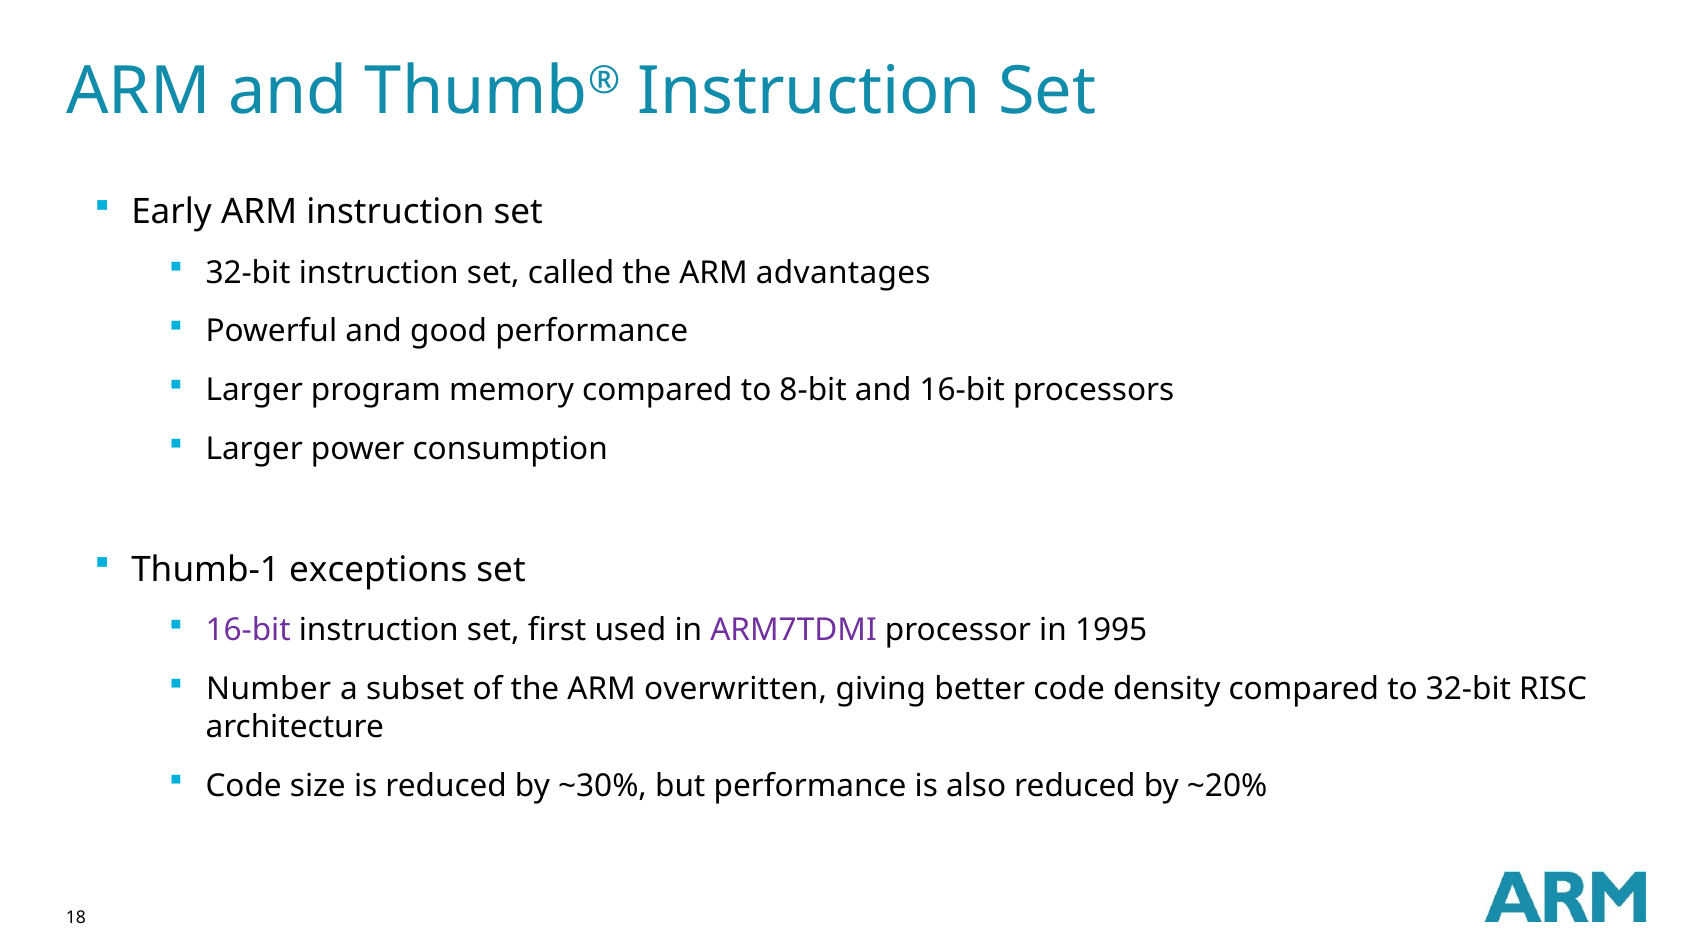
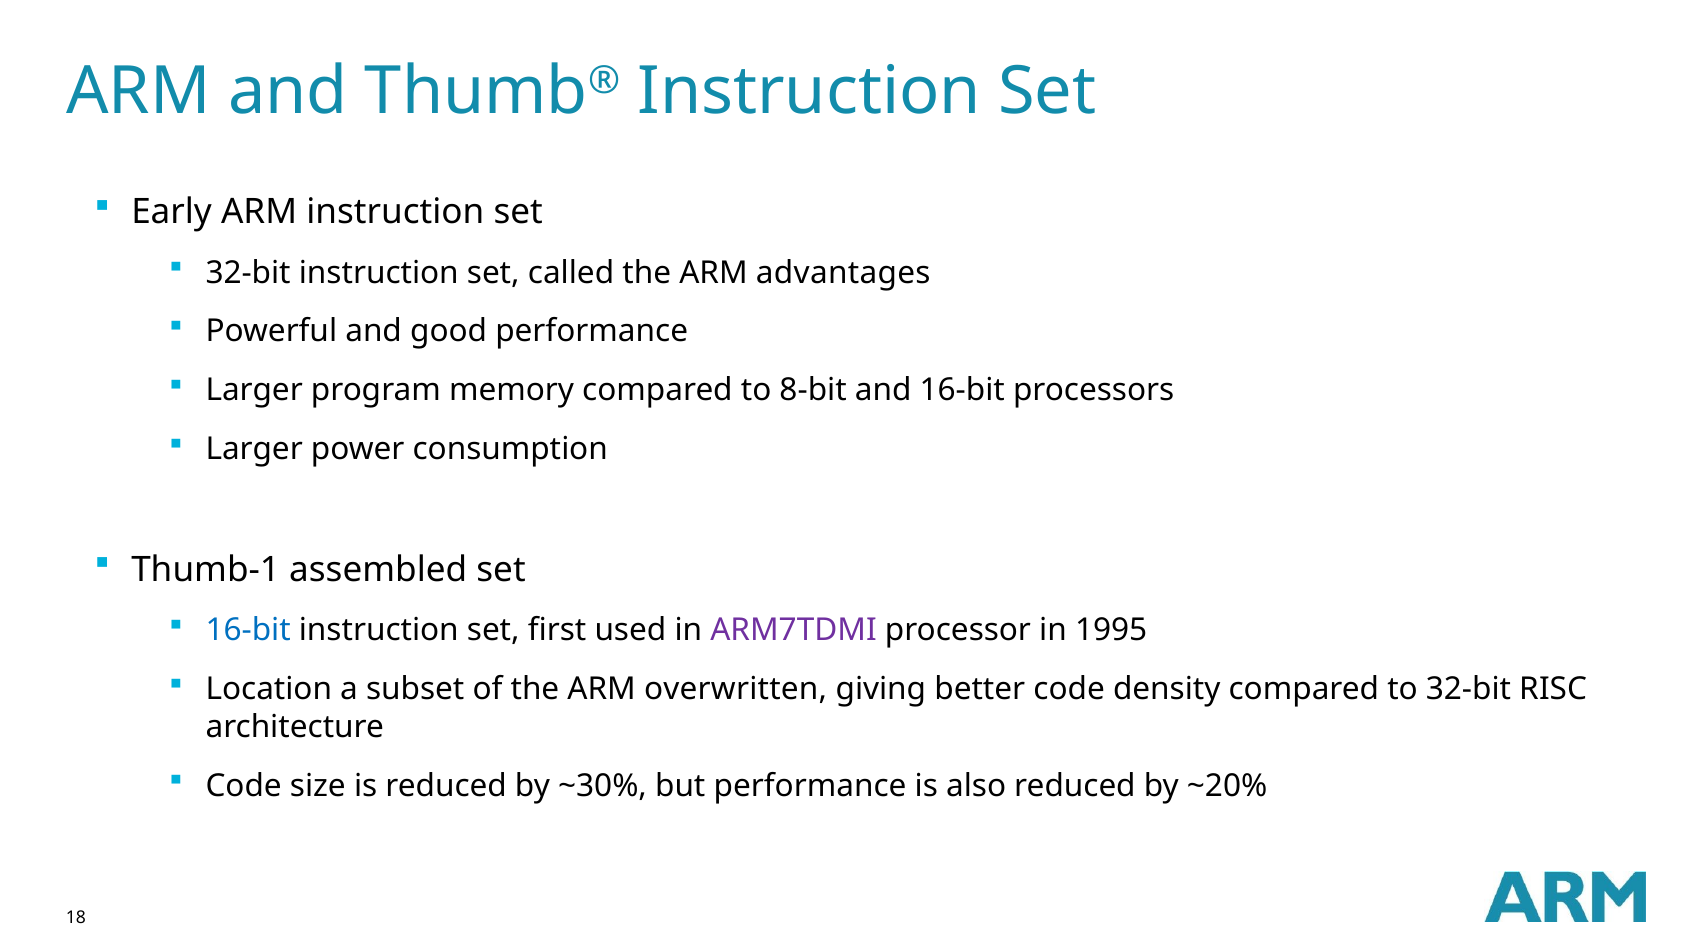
exceptions: exceptions -> assembled
16-bit at (248, 630) colour: purple -> blue
Number: Number -> Location
